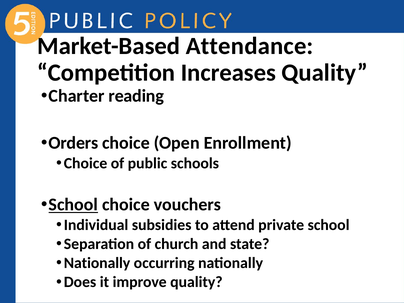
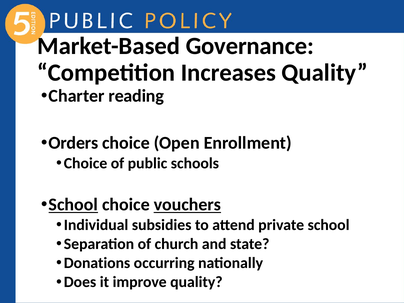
Attendance: Attendance -> Governance
vouchers underline: none -> present
Nationally at (97, 263): Nationally -> Donations
